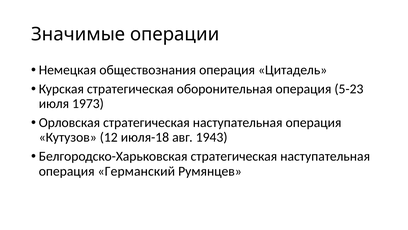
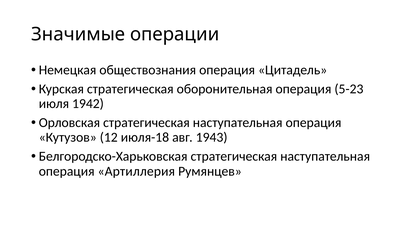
1973: 1973 -> 1942
Германский: Германский -> Артиллерия
